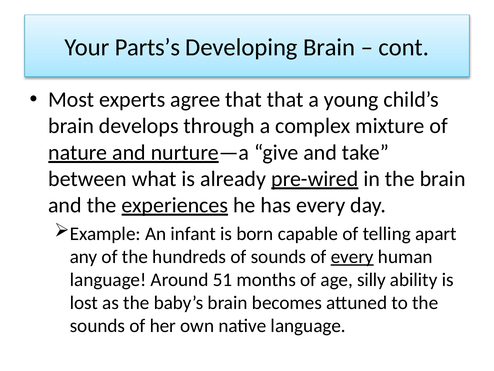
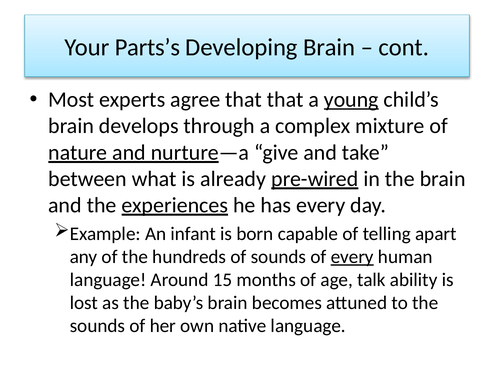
young underline: none -> present
51: 51 -> 15
silly: silly -> talk
